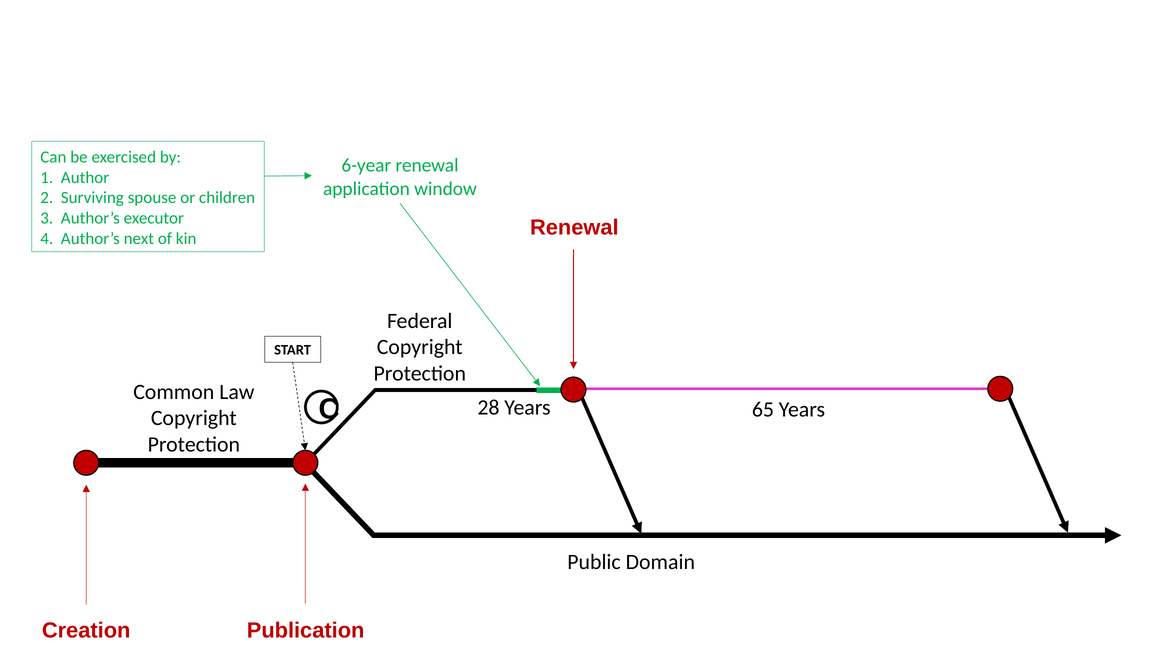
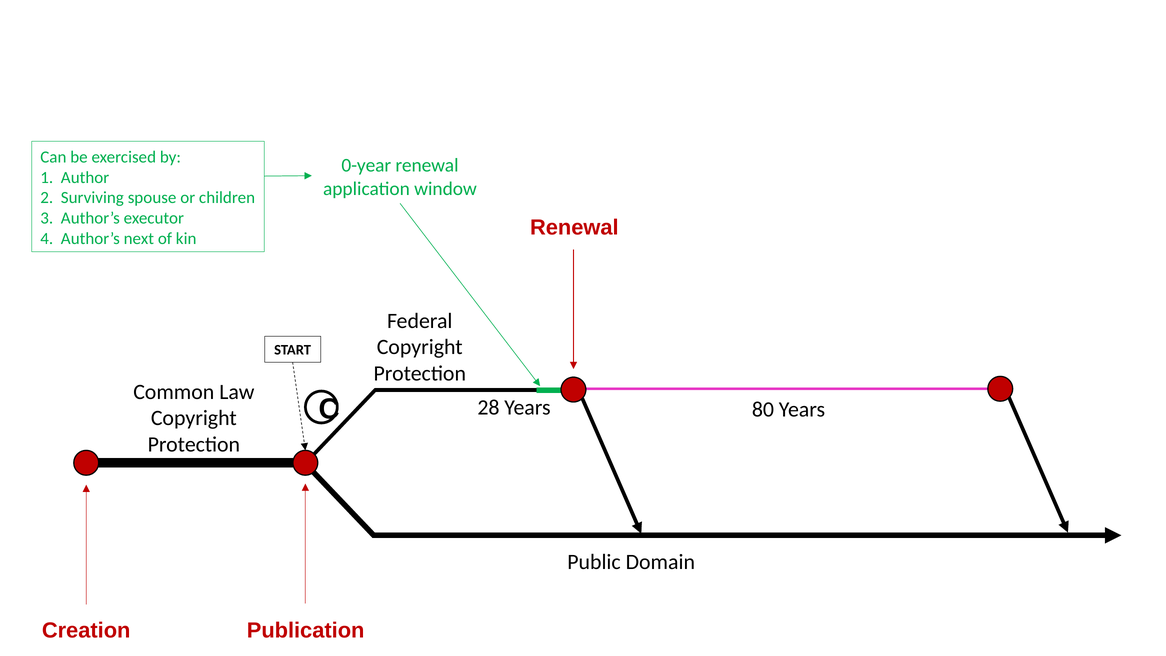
6-year: 6-year -> 0-year
65: 65 -> 80
